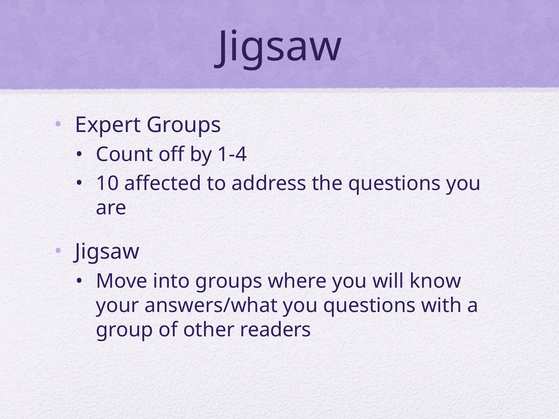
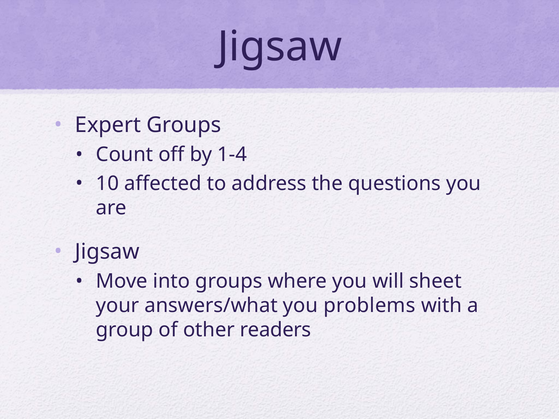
know: know -> sheet
you questions: questions -> problems
